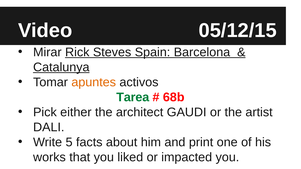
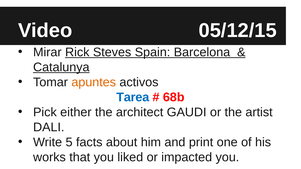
Tarea colour: green -> blue
